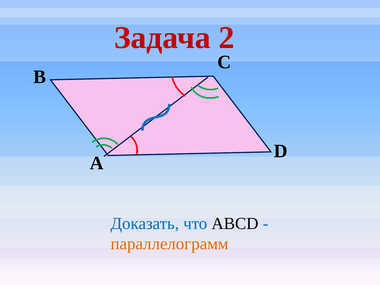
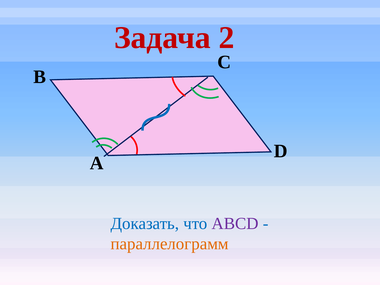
ABCD colour: black -> purple
